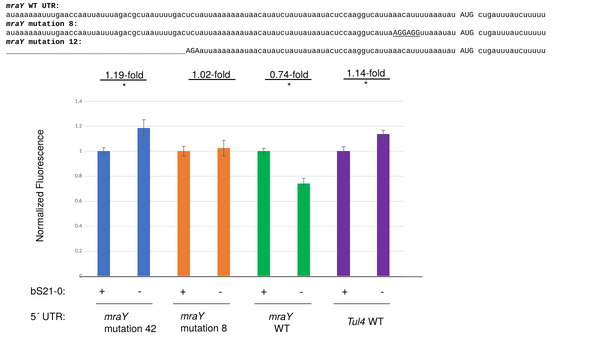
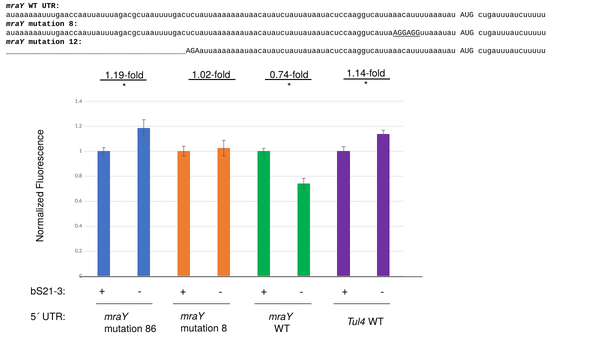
bS21-0: bS21-0 -> bS21-3
42: 42 -> 86
